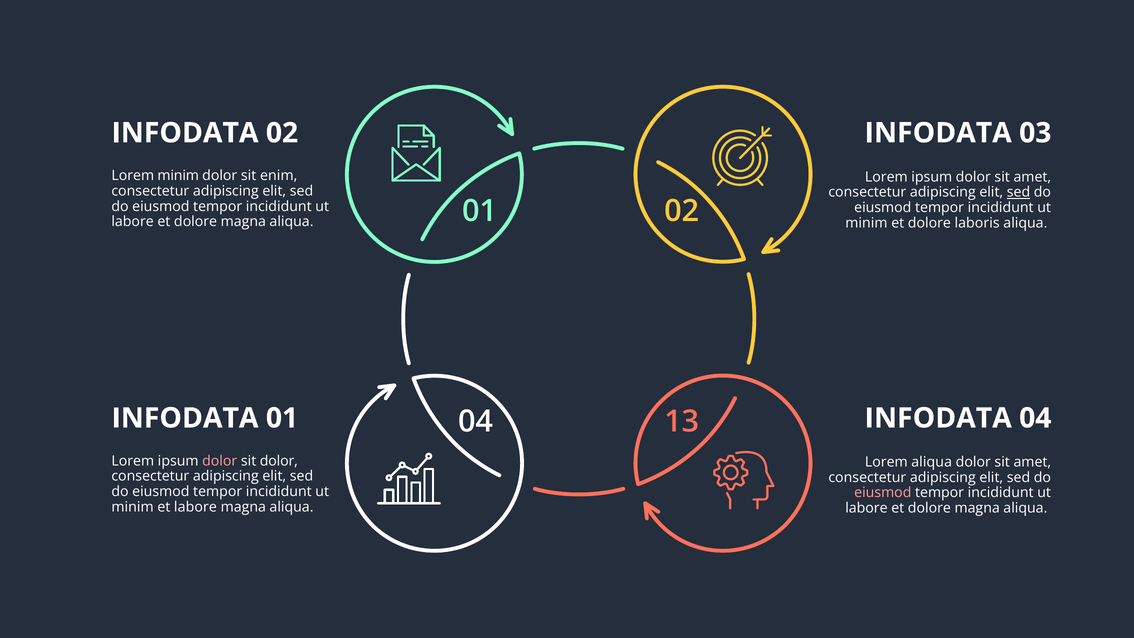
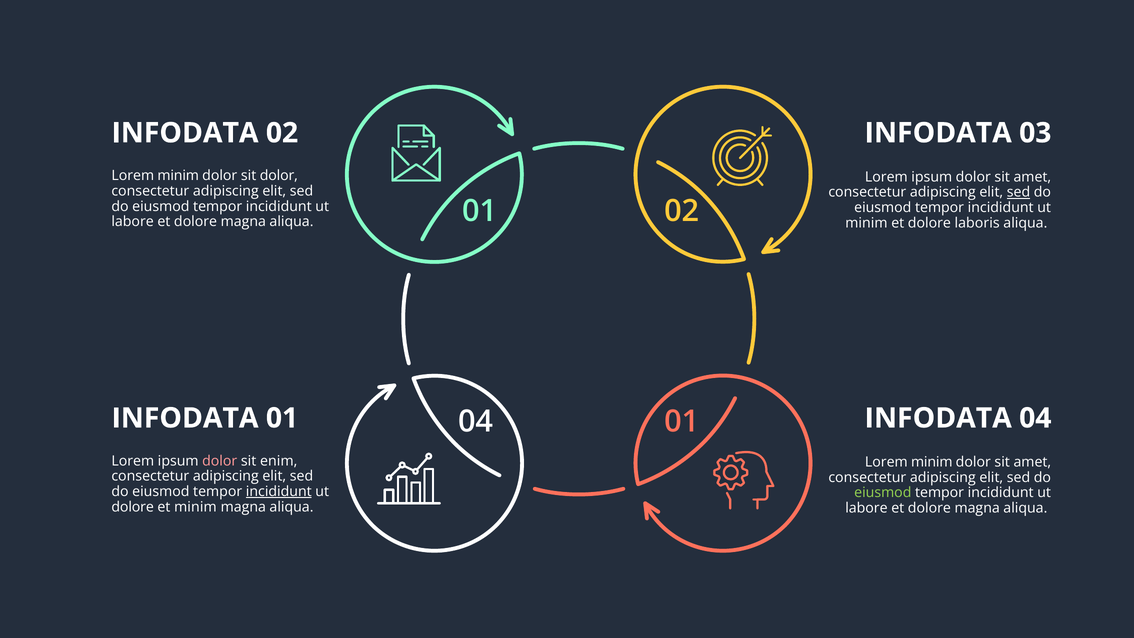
sit enim: enim -> dolor
04 13: 13 -> 01
sit dolor: dolor -> enim
aliqua at (932, 462): aliqua -> minim
incididunt at (279, 491) underline: none -> present
eiusmod at (883, 493) colour: pink -> light green
minim at (133, 507): minim -> dolore
et labore: labore -> minim
